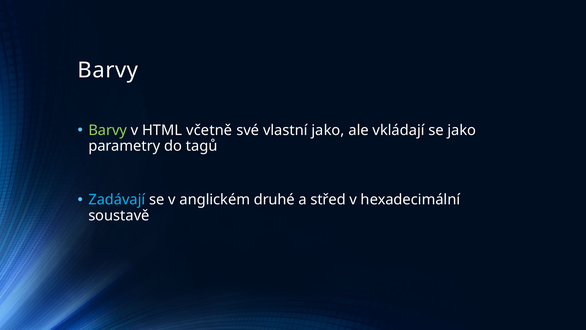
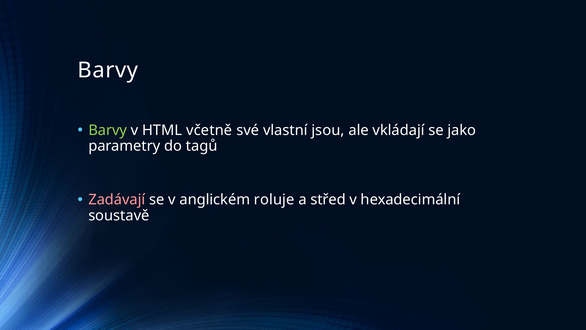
vlastní jako: jako -> jsou
Zadávají colour: light blue -> pink
druhé: druhé -> roluje
